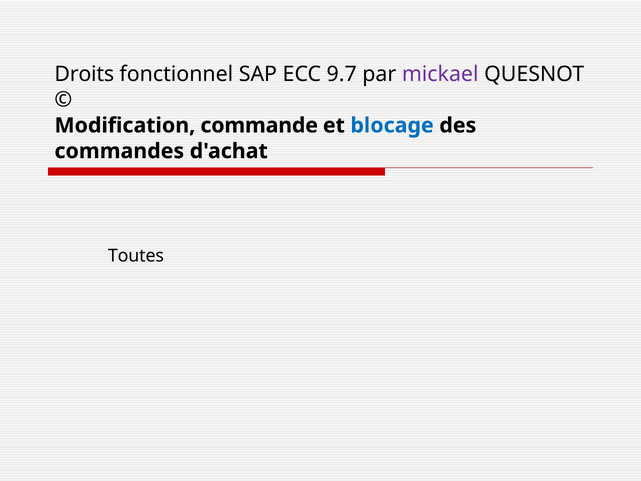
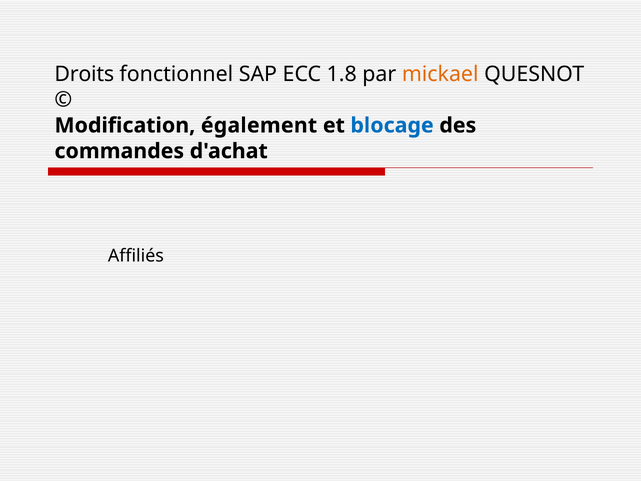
9.7: 9.7 -> 1.8
mickael colour: purple -> orange
commande: commande -> également
Toutes: Toutes -> Affiliés
